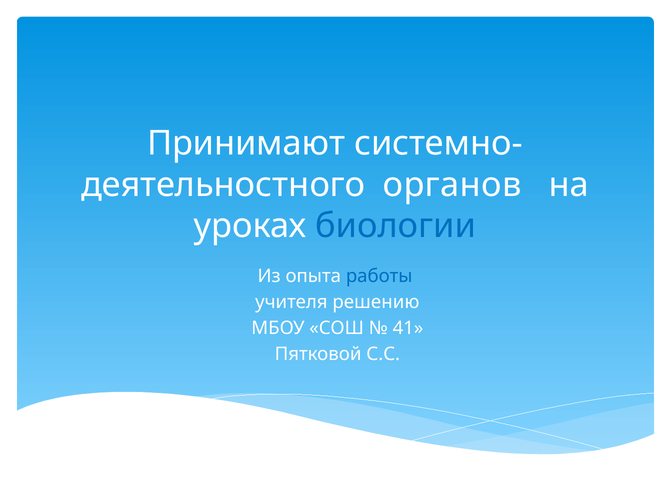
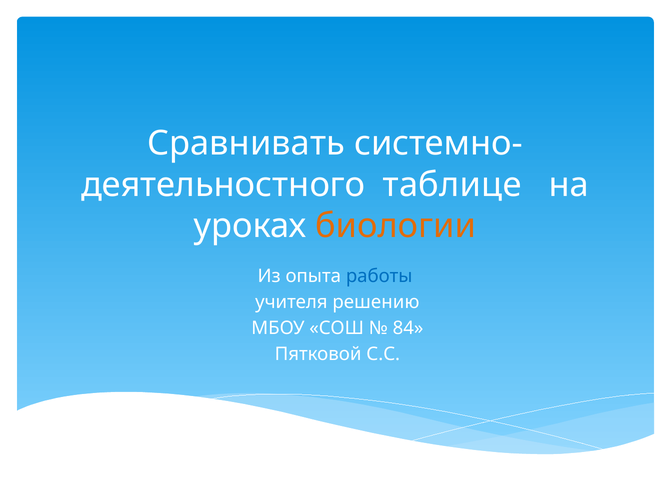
Принимают: Принимают -> Сравнивать
органов: органов -> таблице
биологии colour: blue -> orange
41: 41 -> 84
